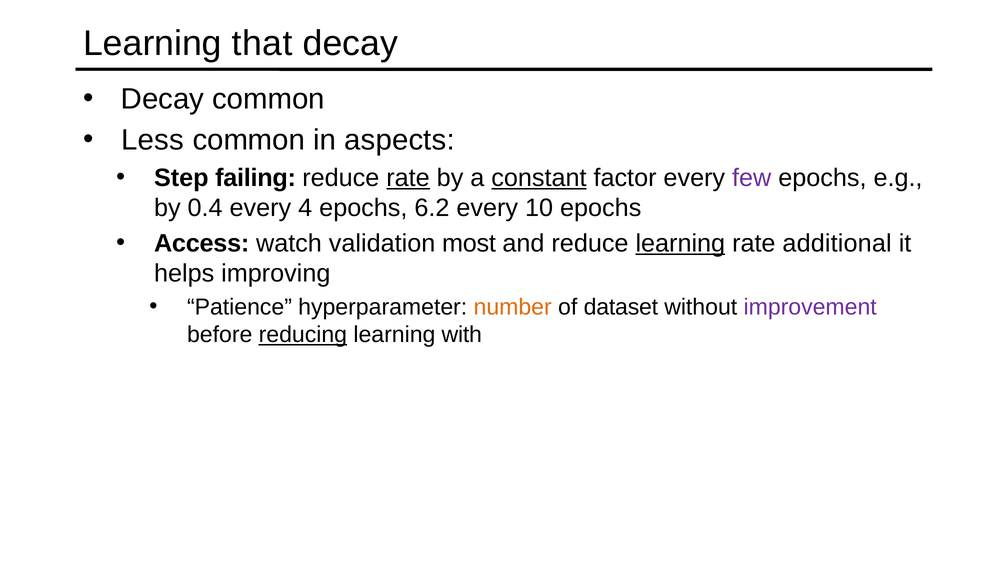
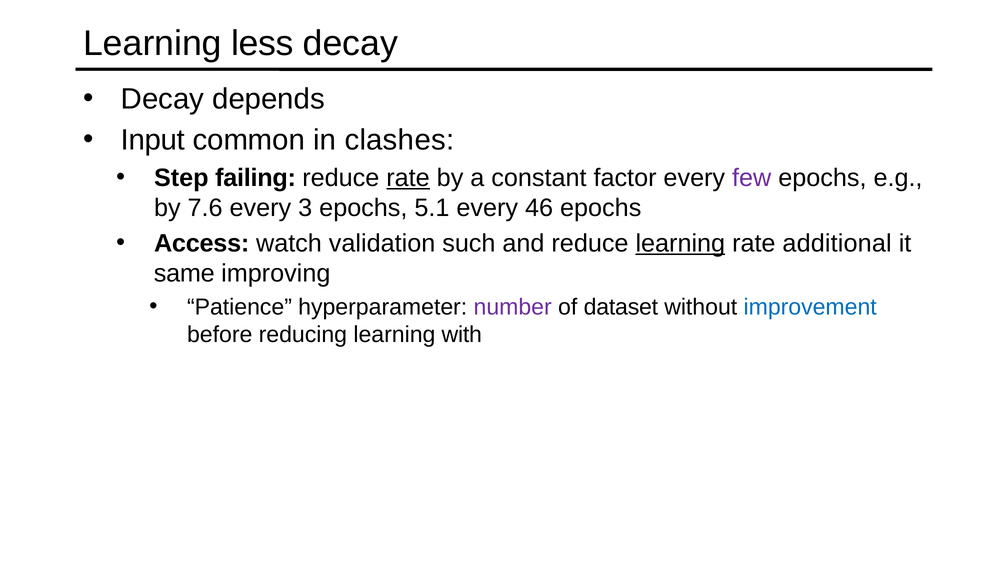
that: that -> less
Decay common: common -> depends
Less: Less -> Input
aspects: aspects -> clashes
constant underline: present -> none
0.4: 0.4 -> 7.6
4: 4 -> 3
6.2: 6.2 -> 5.1
10: 10 -> 46
most: most -> such
helps: helps -> same
number colour: orange -> purple
improvement colour: purple -> blue
reducing underline: present -> none
